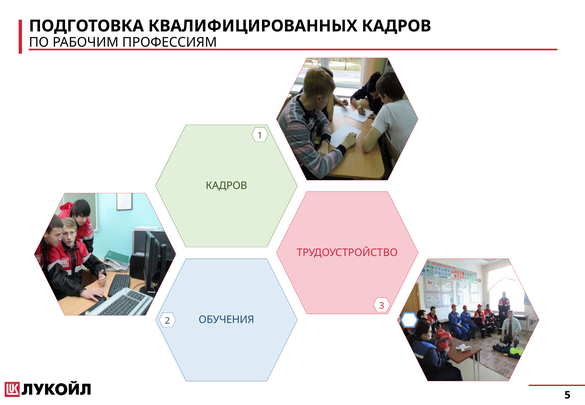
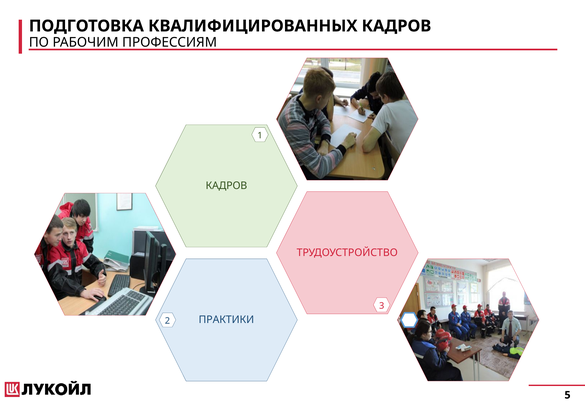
ОБУЧЕНИЯ: ОБУЧЕНИЯ -> ПРАКТИКИ
